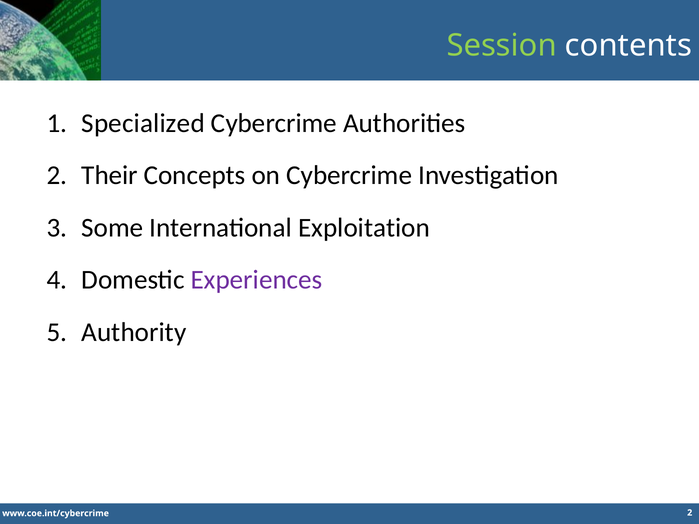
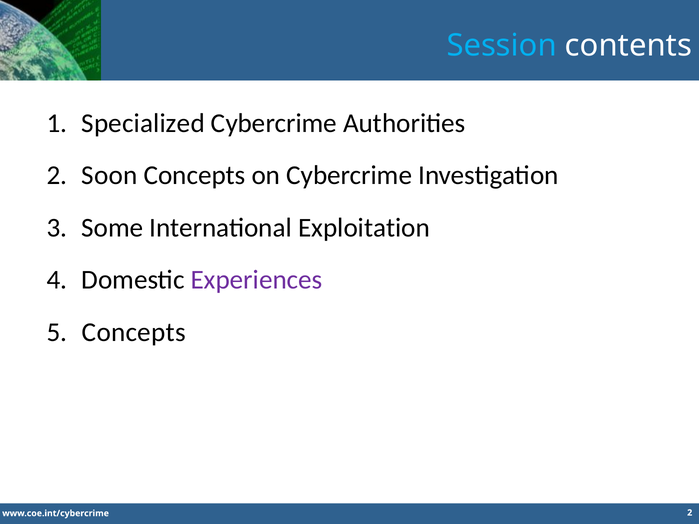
Session colour: light green -> light blue
Their: Their -> Soon
Authority at (134, 332): Authority -> Concepts
